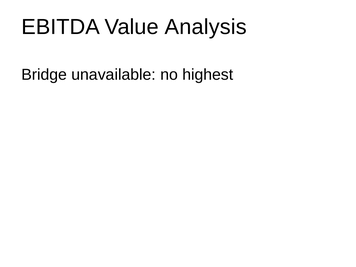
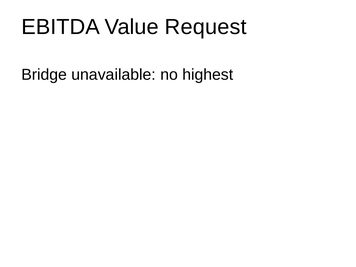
Analysis: Analysis -> Request
